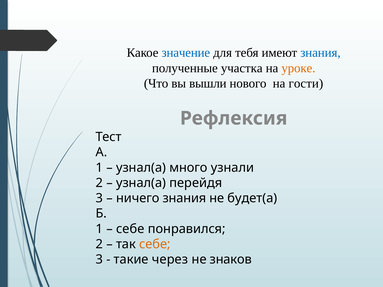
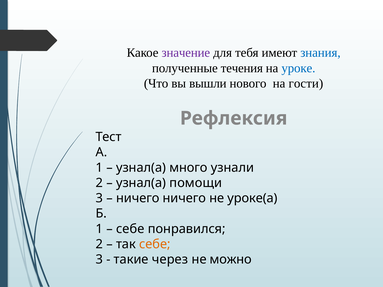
значение colour: blue -> purple
участка: участка -> течения
уроке colour: orange -> blue
перейдя: перейдя -> помощи
ничего знания: знания -> ничего
будет(а: будет(а -> уроке(а
знаков: знаков -> можно
